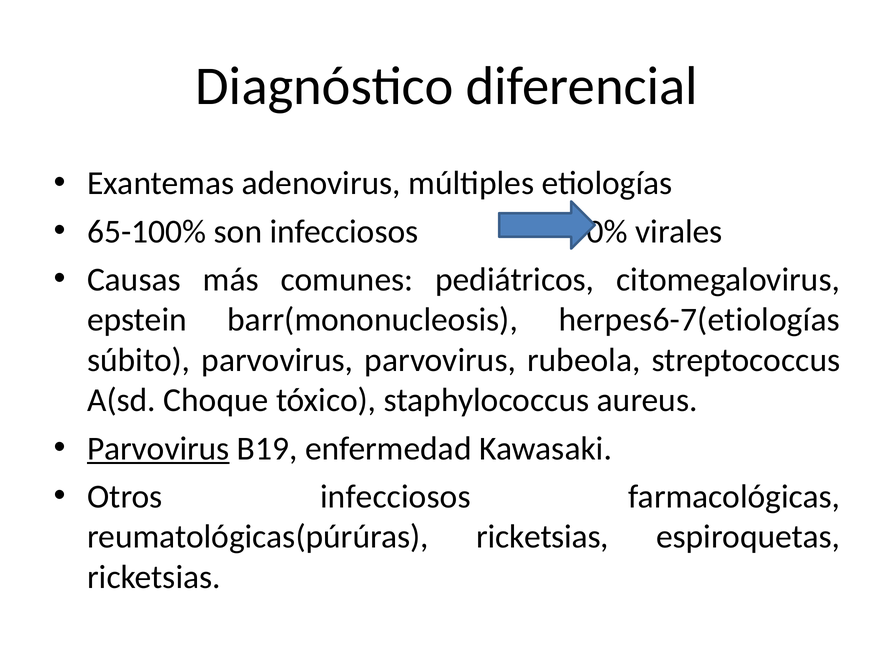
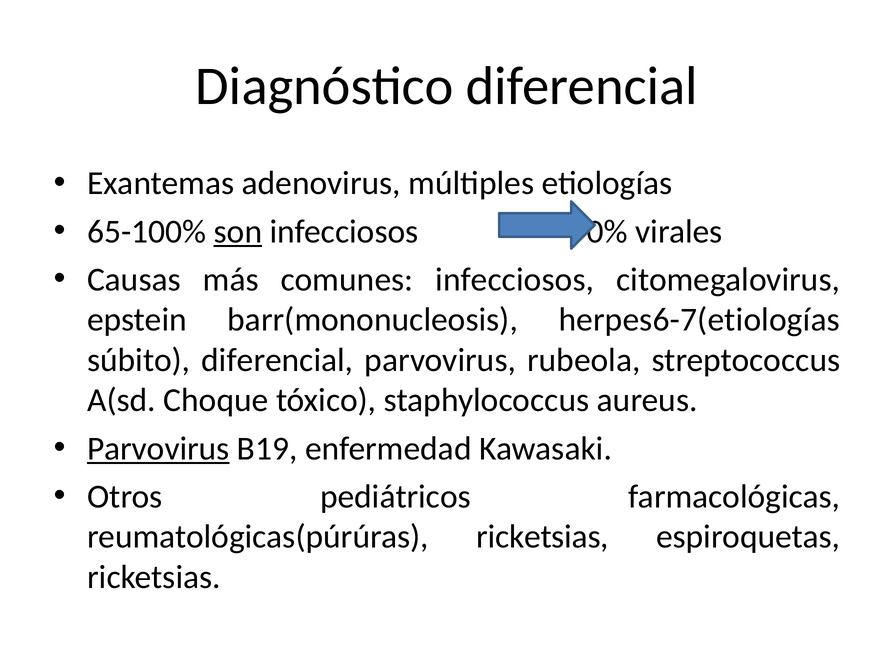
son underline: none -> present
comunes pediátricos: pediátricos -> infecciosos
súbito parvovirus: parvovirus -> diferencial
Otros infecciosos: infecciosos -> pediátricos
